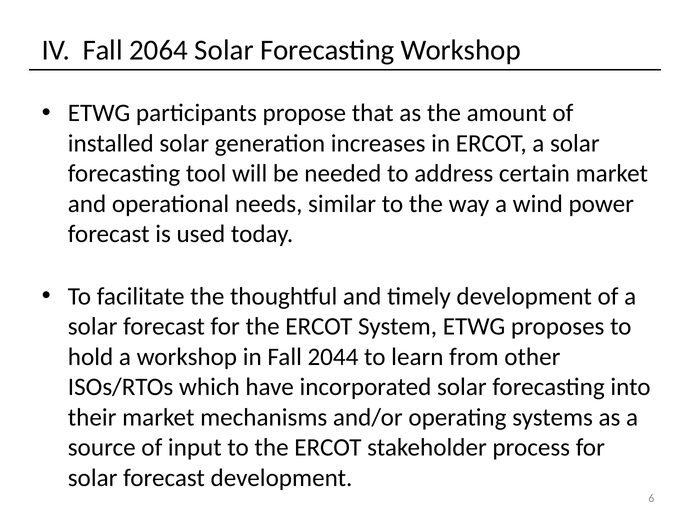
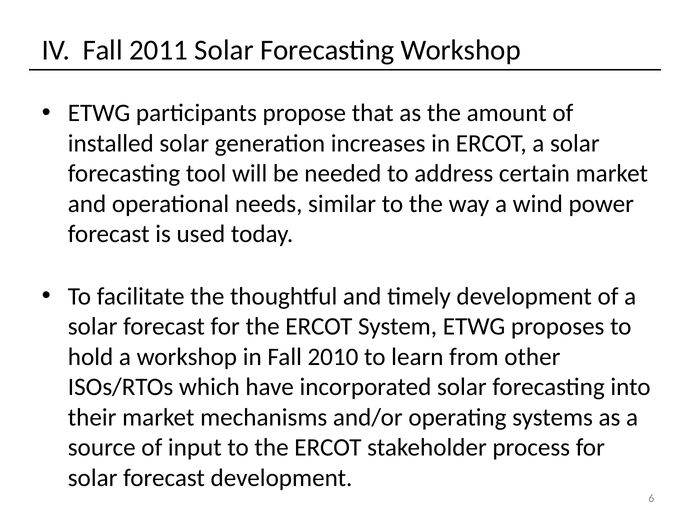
2064: 2064 -> 2011
2044: 2044 -> 2010
